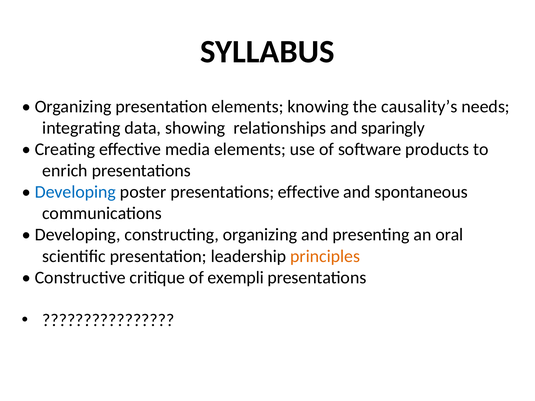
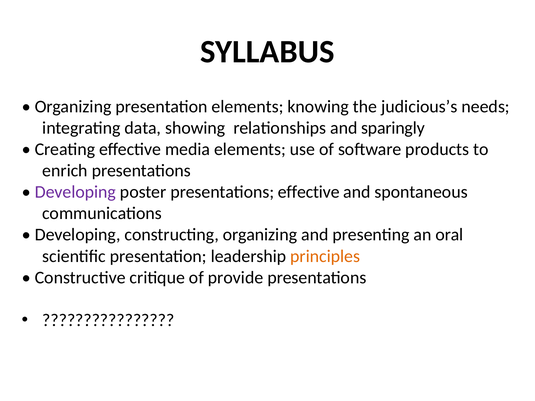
causality’s: causality’s -> judicious’s
Developing at (75, 192) colour: blue -> purple
exempli: exempli -> provide
